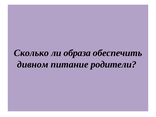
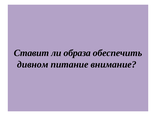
Сколько: Сколько -> Ставит
родители: родители -> внимание
